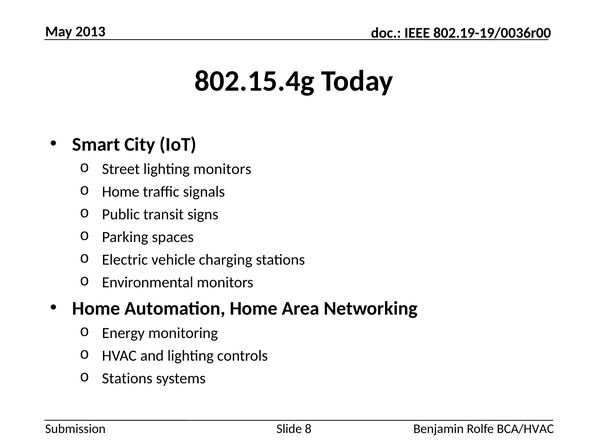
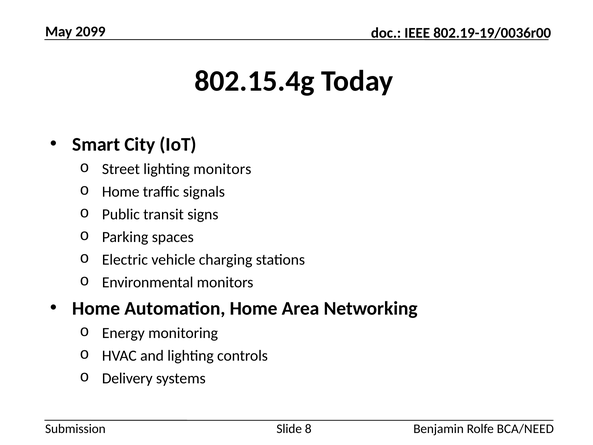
2013: 2013 -> 2099
Stations at (127, 378): Stations -> Delivery
BCA/HVAC: BCA/HVAC -> BCA/NEED
